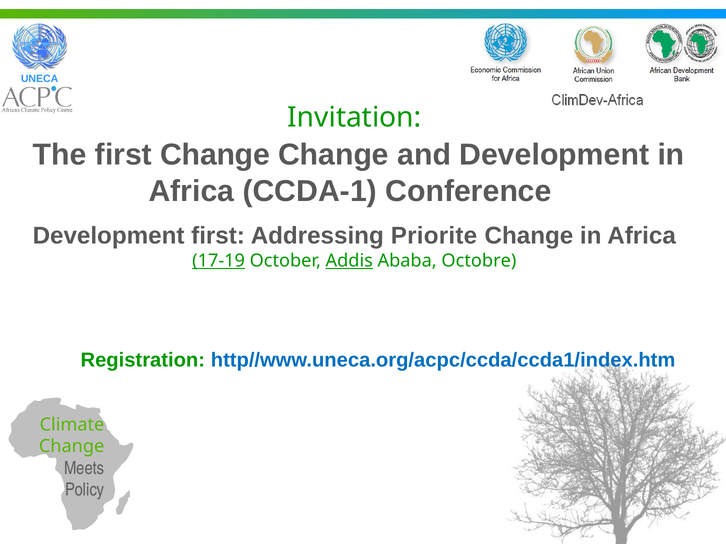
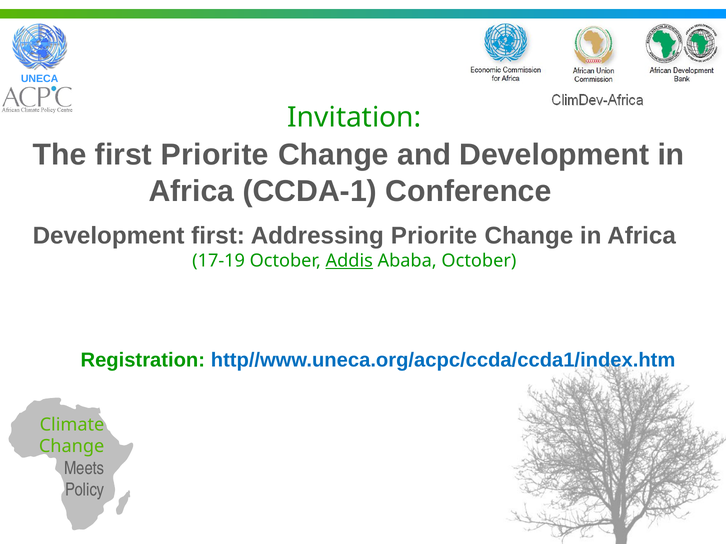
first Change: Change -> Priorite
17-19 underline: present -> none
Ababa Octobre: Octobre -> October
